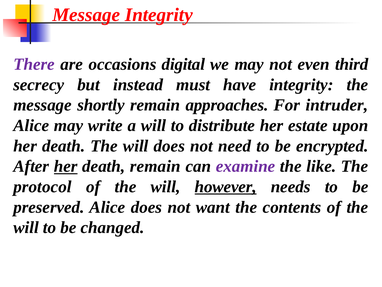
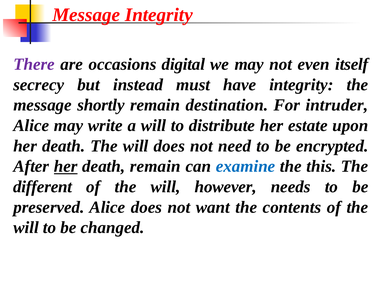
third: third -> itself
approaches: approaches -> destination
examine colour: purple -> blue
like: like -> this
protocol: protocol -> different
however underline: present -> none
